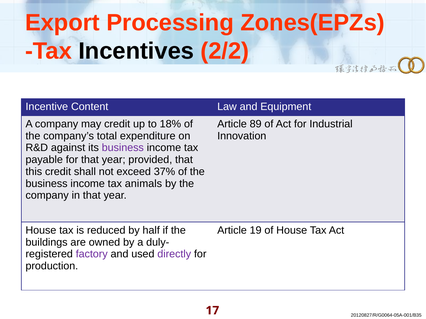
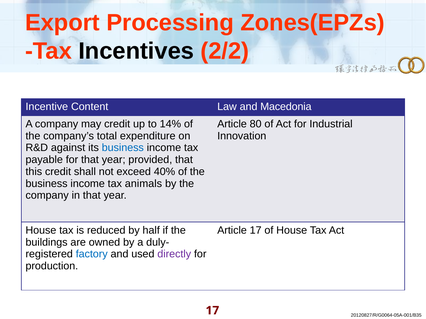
Equipment: Equipment -> Macedonia
18%: 18% -> 14%
89: 89 -> 80
business at (123, 148) colour: purple -> blue
37%: 37% -> 40%
Article 19: 19 -> 17
factory colour: purple -> blue
